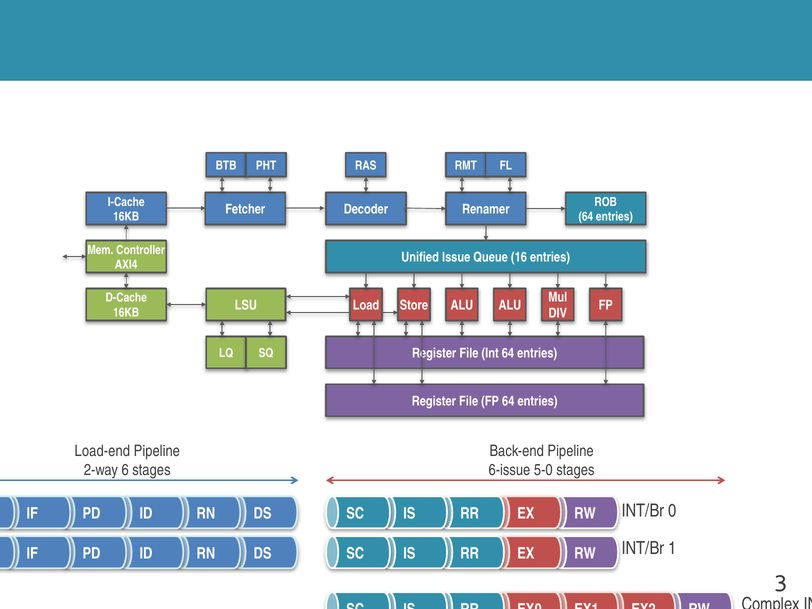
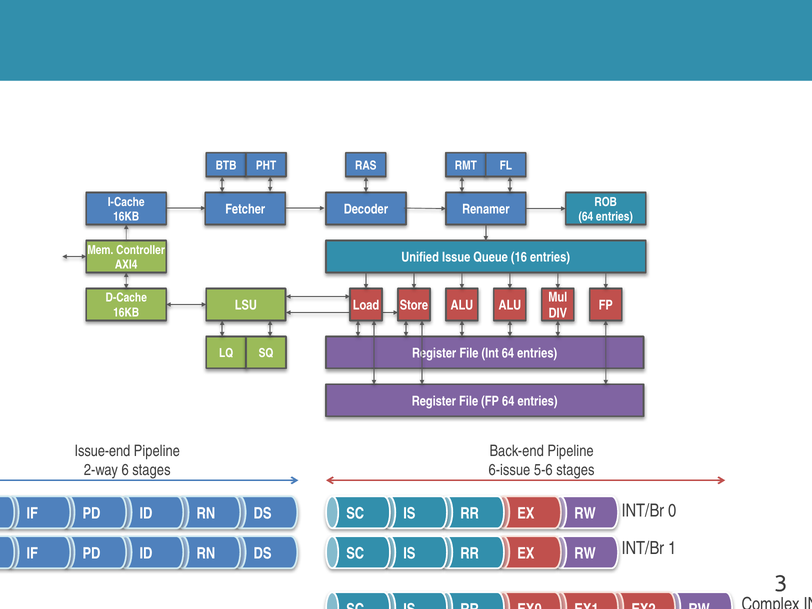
Load-end: Load-end -> Issue-end
5-0: 5-0 -> 5-6
